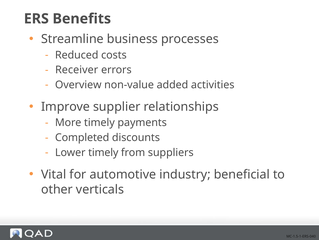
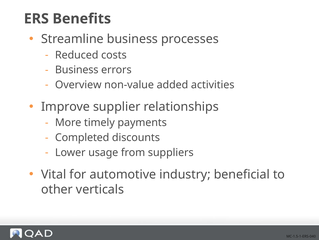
Receiver at (77, 70): Receiver -> Business
Lower timely: timely -> usage
